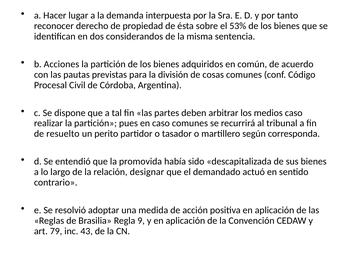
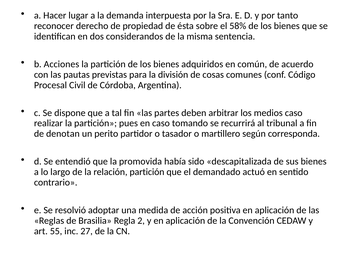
53%: 53% -> 58%
caso comunes: comunes -> tomando
resuelto: resuelto -> denotan
relación designar: designar -> partición
9: 9 -> 2
79: 79 -> 55
43: 43 -> 27
